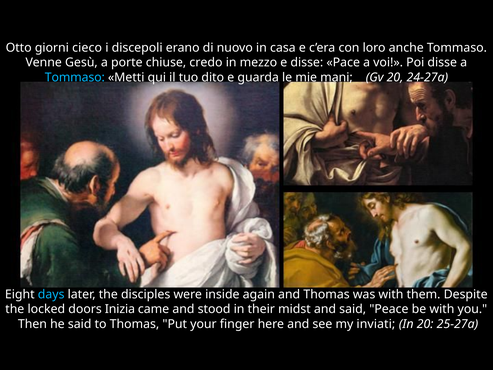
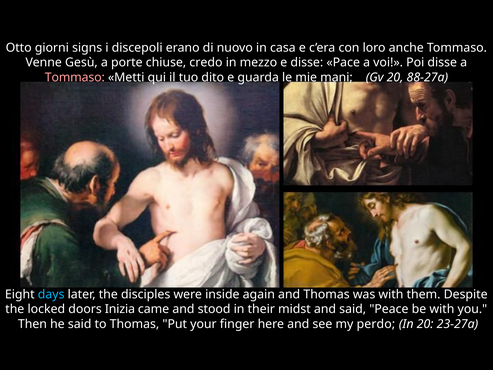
cieco: cieco -> signs
Tommaso at (75, 77) colour: light blue -> pink
24-27a: 24-27a -> 88-27a
inviati: inviati -> perdo
25-27a: 25-27a -> 23-27a
